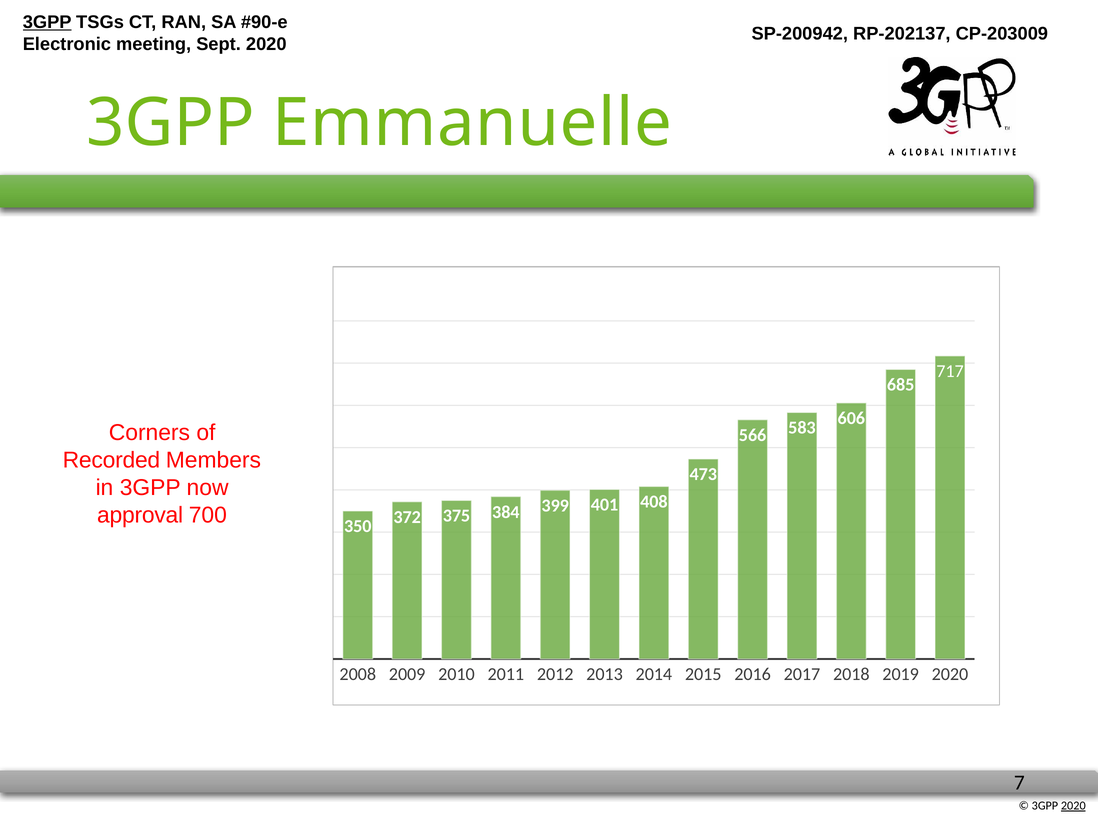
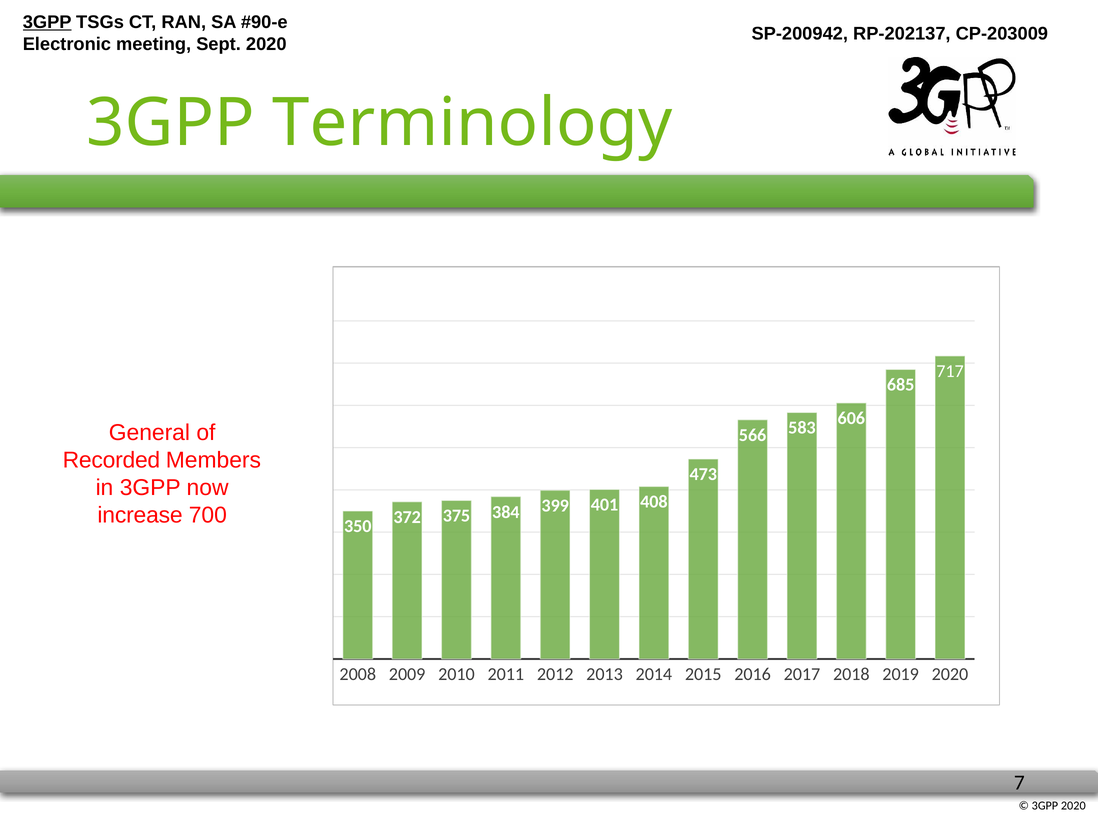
Emmanuelle: Emmanuelle -> Terminology
Corners: Corners -> General
approval: approval -> increase
2020 at (1073, 805) underline: present -> none
